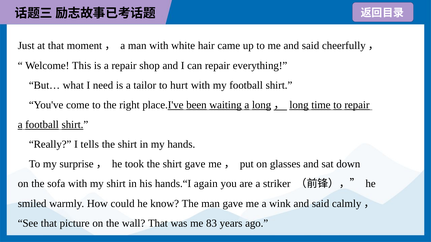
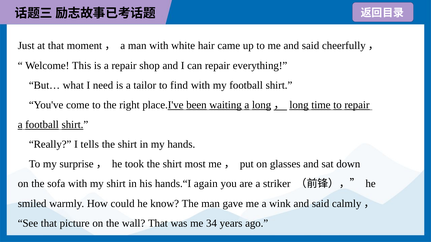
hurt: hurt -> find
shirt gave: gave -> most
83: 83 -> 34
